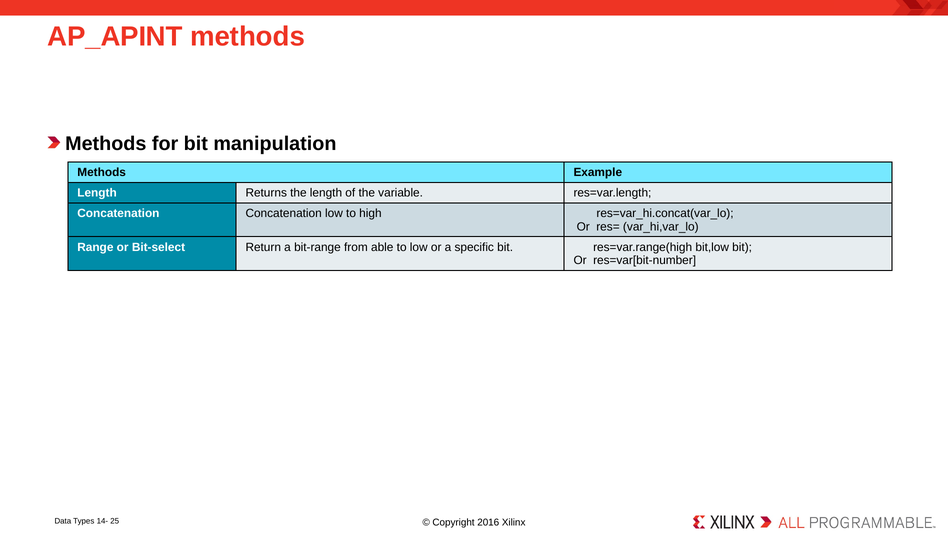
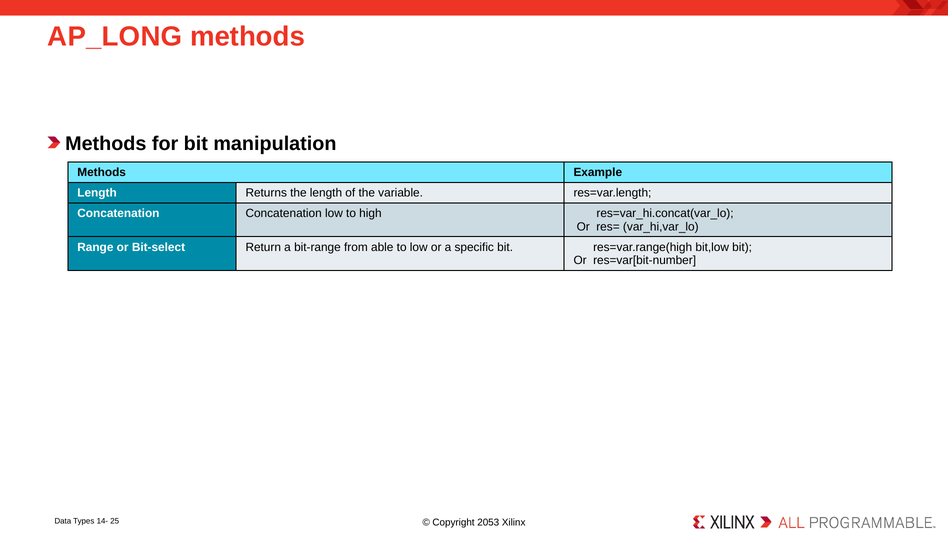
AP_APINT: AP_APINT -> AP_LONG
2016: 2016 -> 2053
